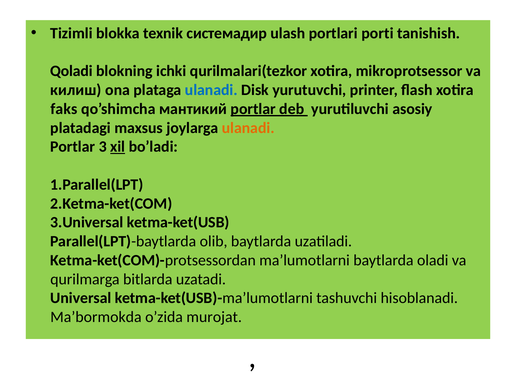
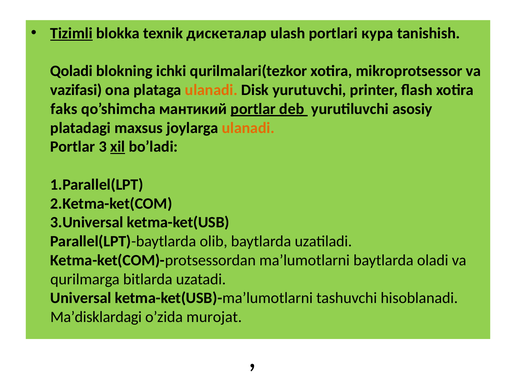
Tizimli underline: none -> present
системадир: системадир -> дискеталар
porti: porti -> кура
килиш: килиш -> vazifasi
ulanadi at (211, 90) colour: blue -> orange
Ma’bormokda: Ma’bormokda -> Ma’disklardagi
